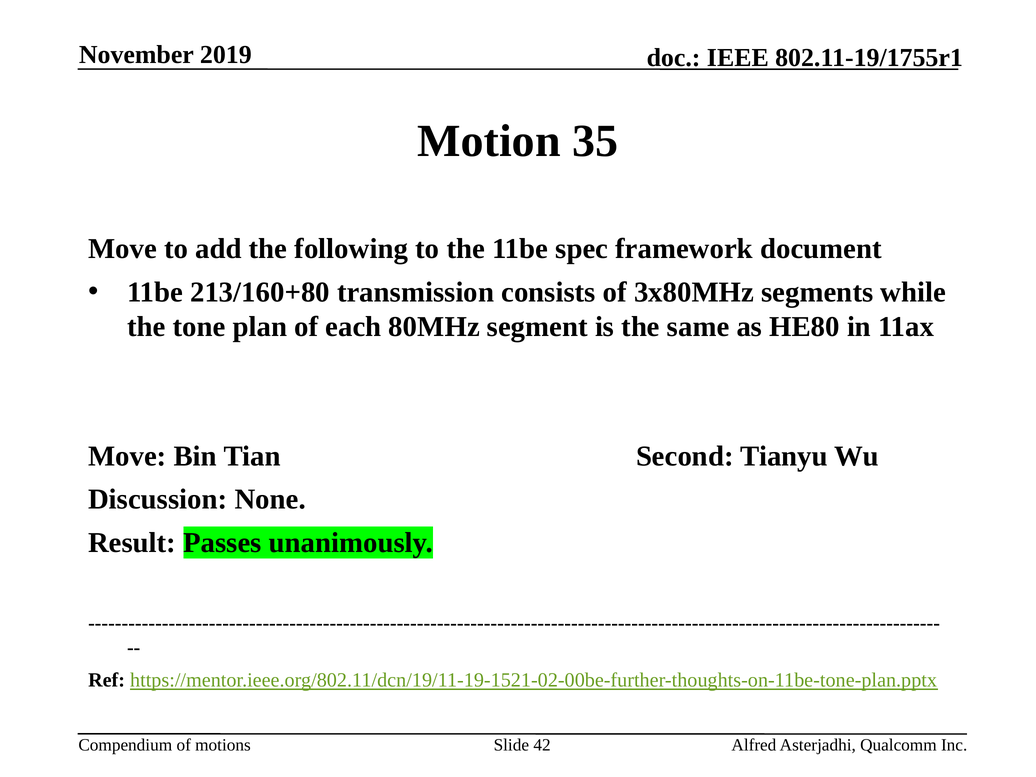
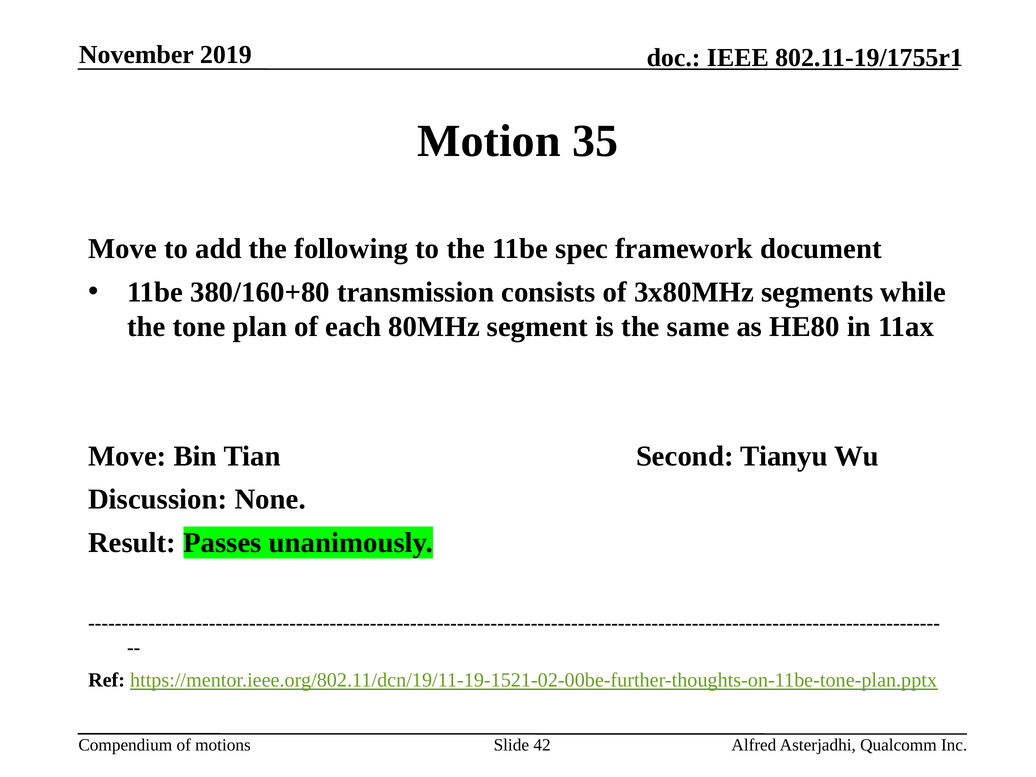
213/160+80: 213/160+80 -> 380/160+80
